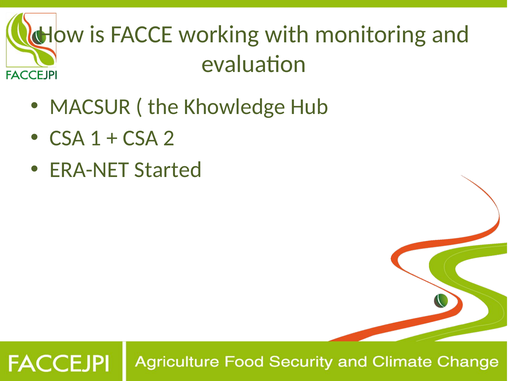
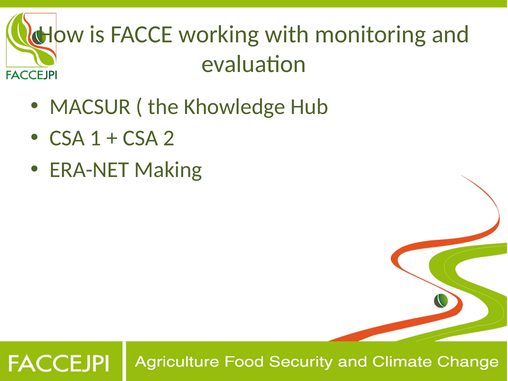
Started: Started -> Making
